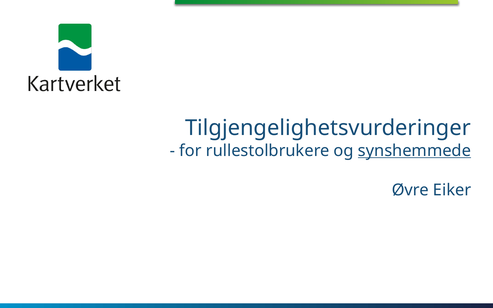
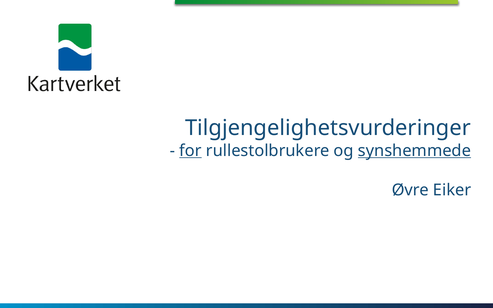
for underline: none -> present
